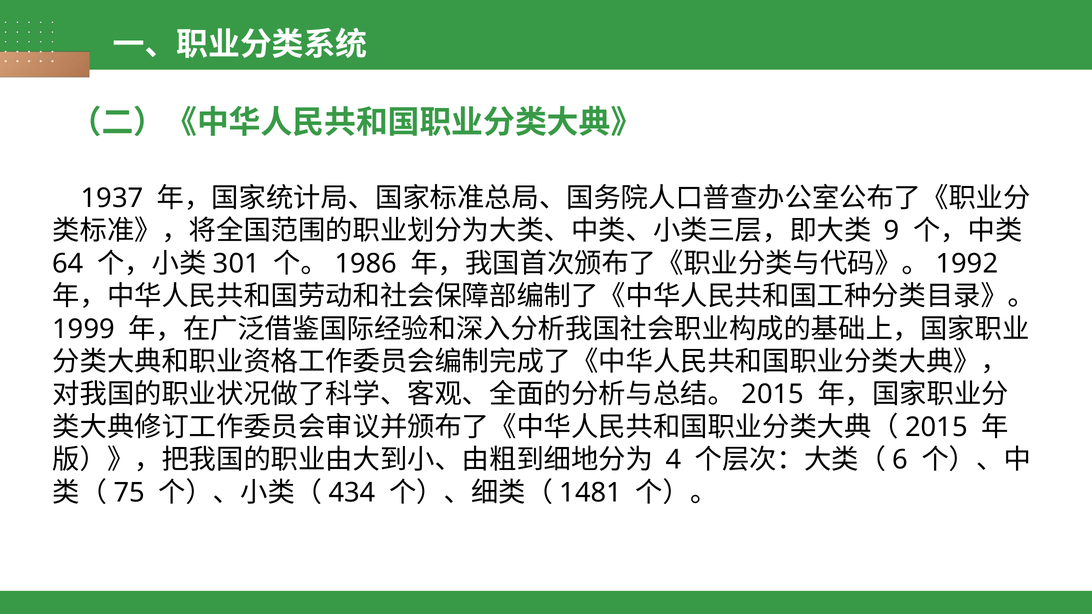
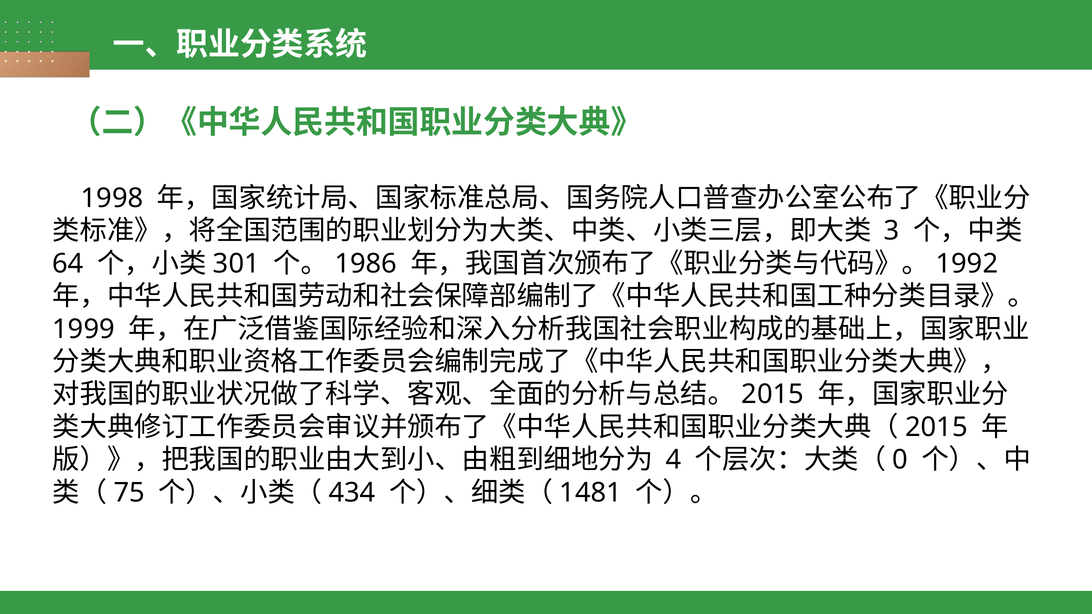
1937: 1937 -> 1998
9: 9 -> 3
6: 6 -> 0
